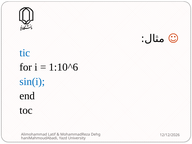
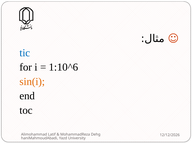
sin(i colour: blue -> orange
